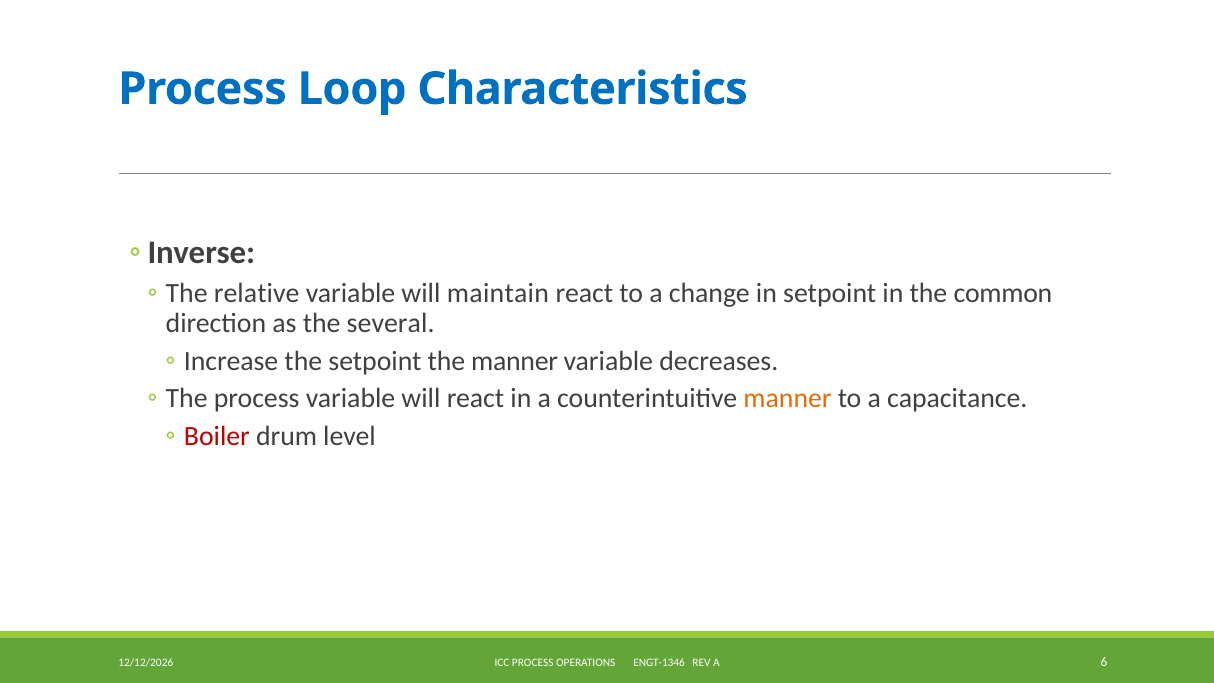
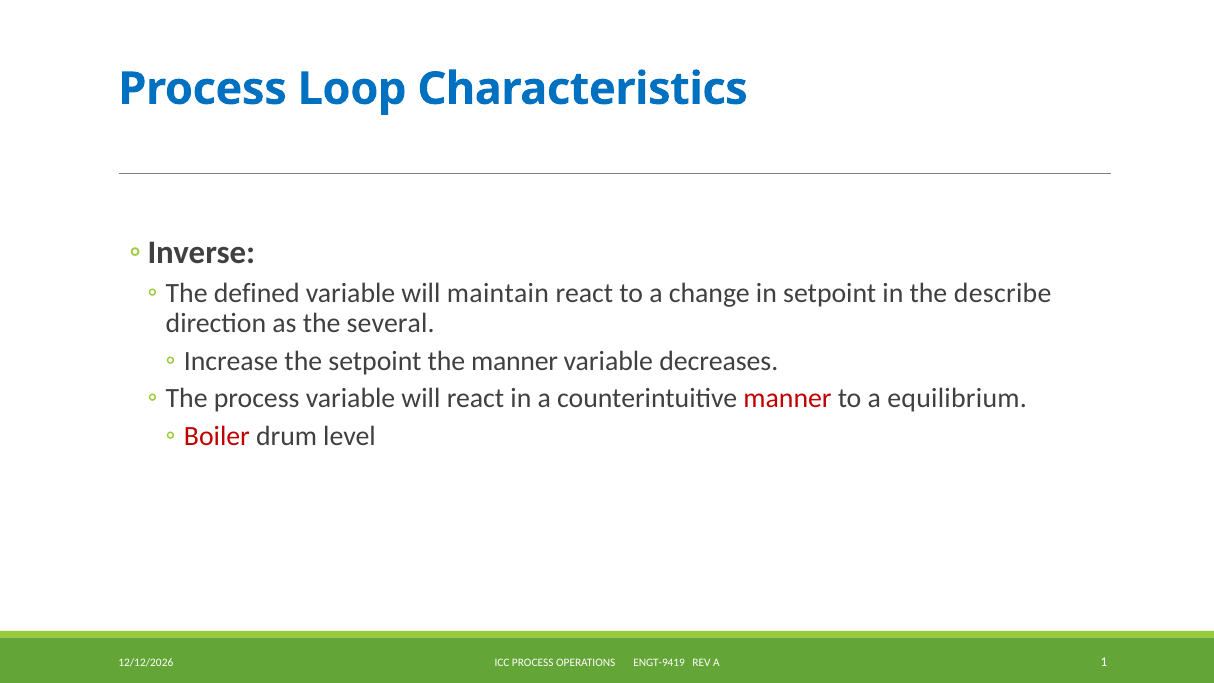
relative: relative -> defined
common: common -> describe
manner at (788, 399) colour: orange -> red
capacitance: capacitance -> equilibrium
ENGT-1346: ENGT-1346 -> ENGT-9419
6: 6 -> 1
